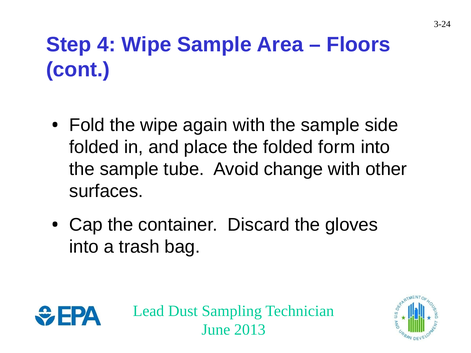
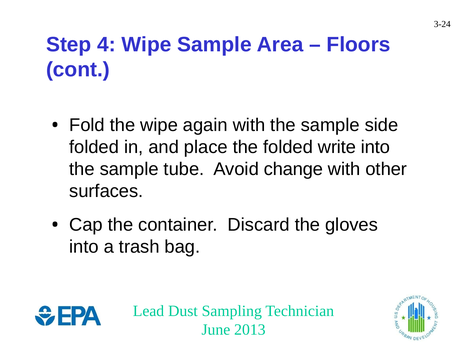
form: form -> write
